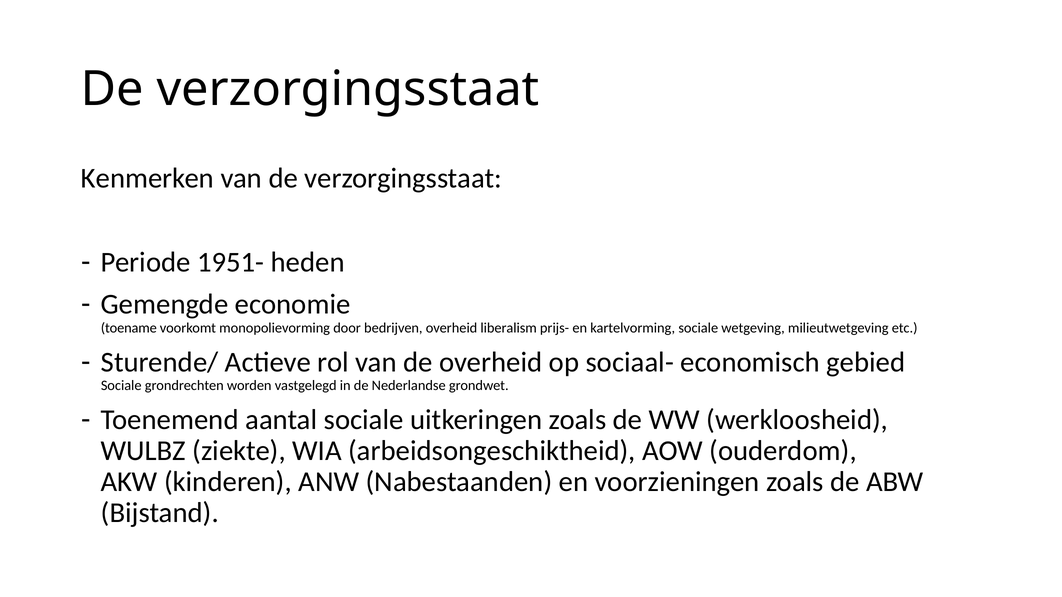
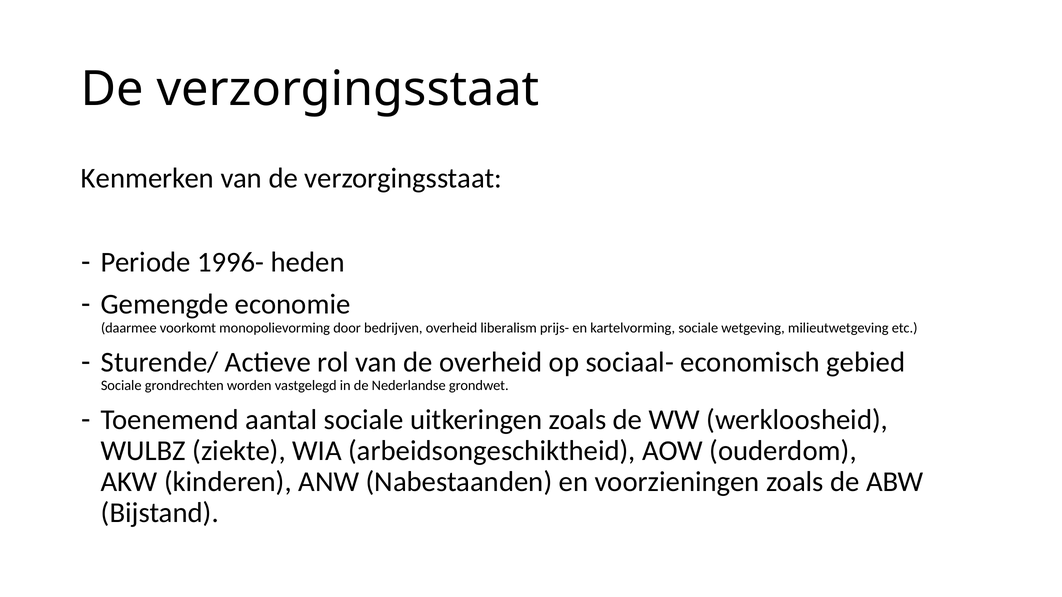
1951-: 1951- -> 1996-
toename: toename -> daarmee
